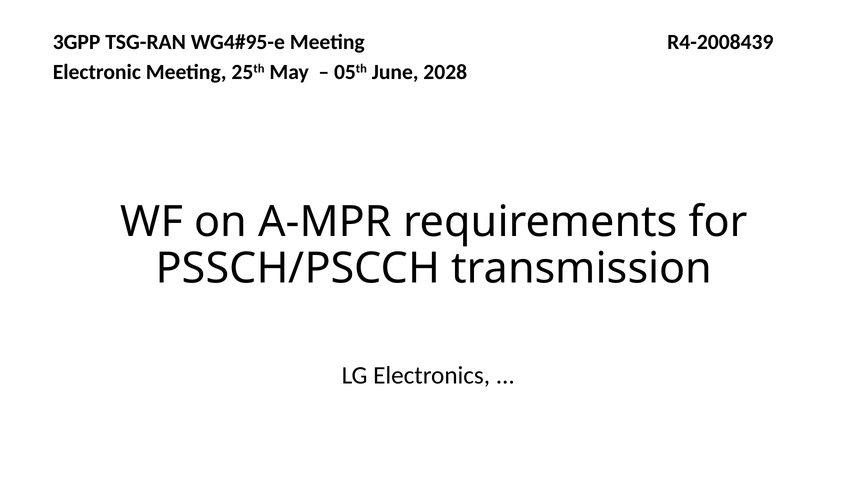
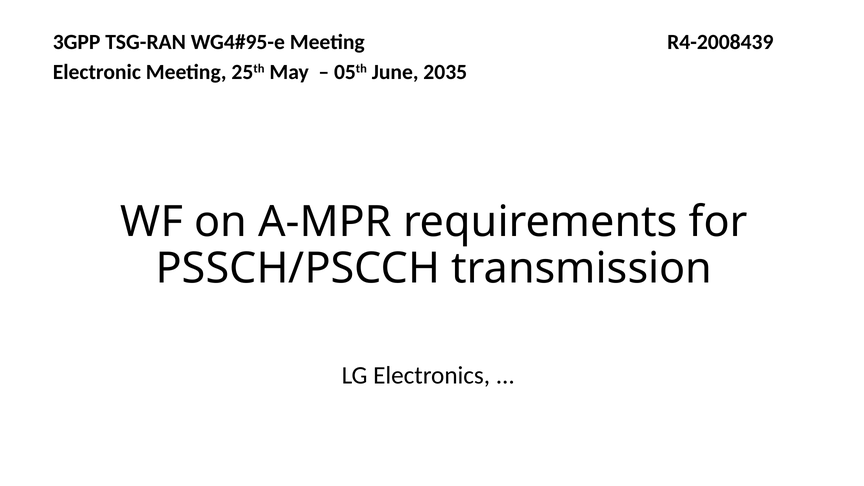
2028: 2028 -> 2035
